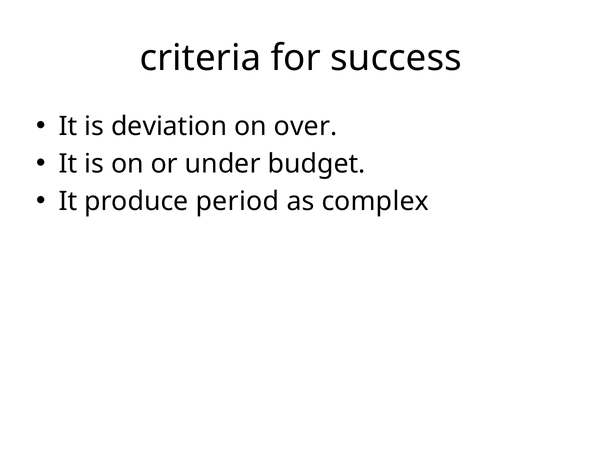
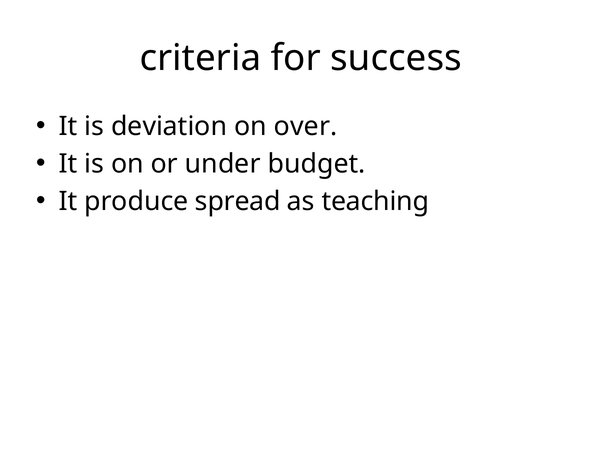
period: period -> spread
complex: complex -> teaching
